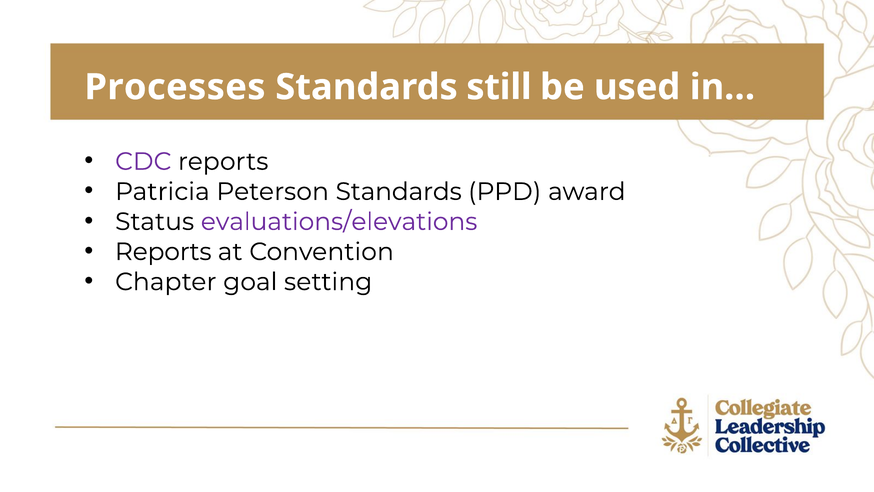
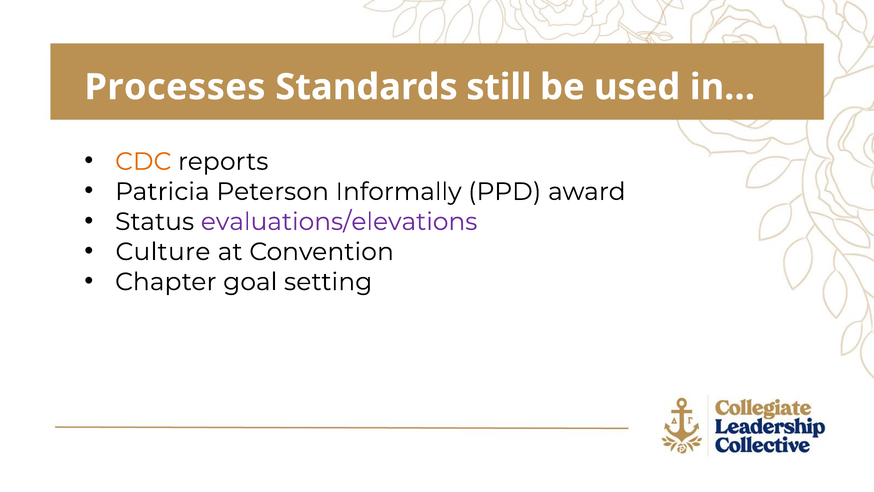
CDC colour: purple -> orange
Peterson Standards: Standards -> Informally
Reports at (163, 252): Reports -> Culture
